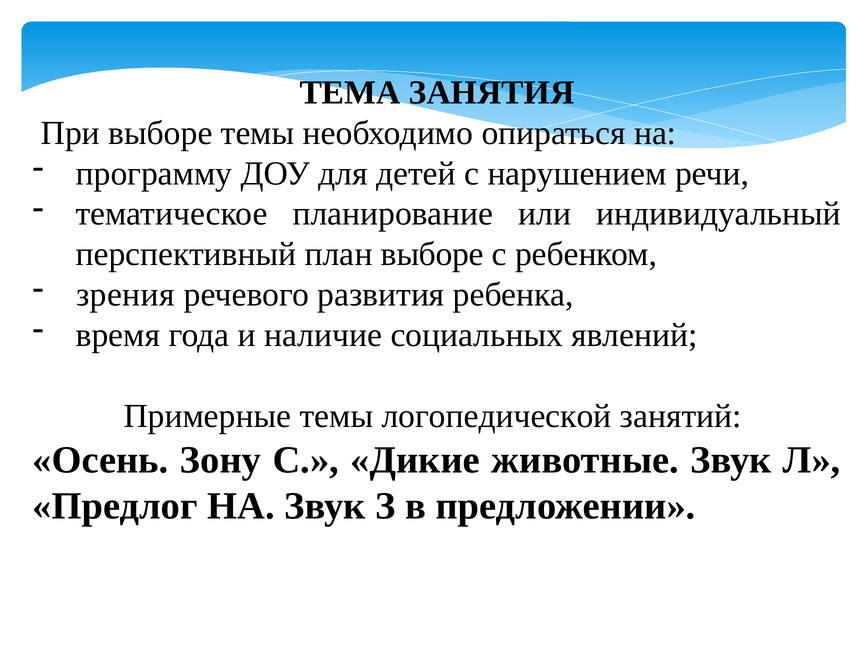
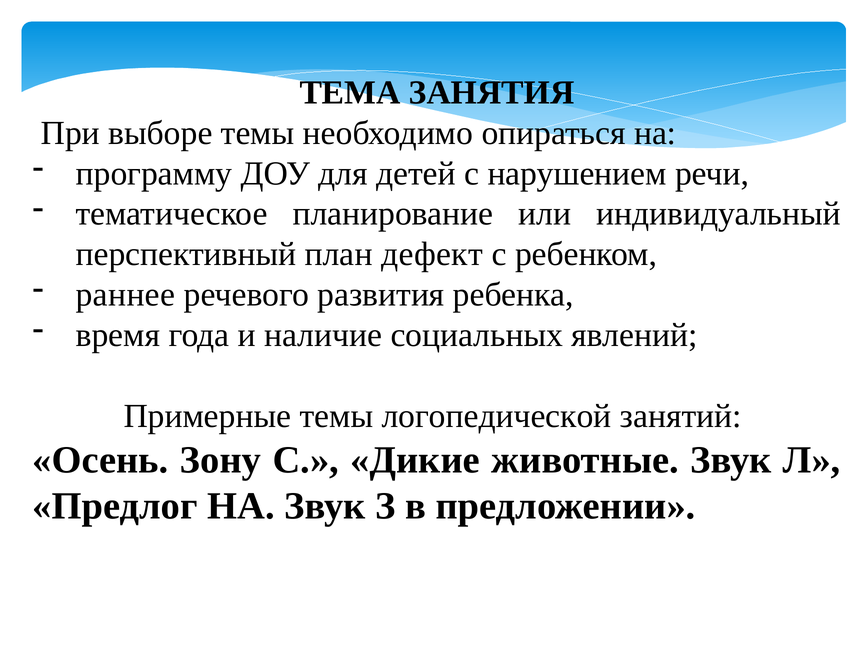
план выборе: выборе -> дефект
зрения: зрения -> раннее
